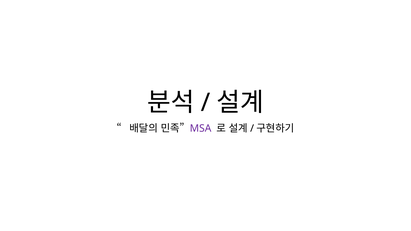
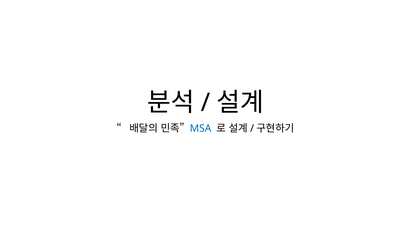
MSA colour: purple -> blue
